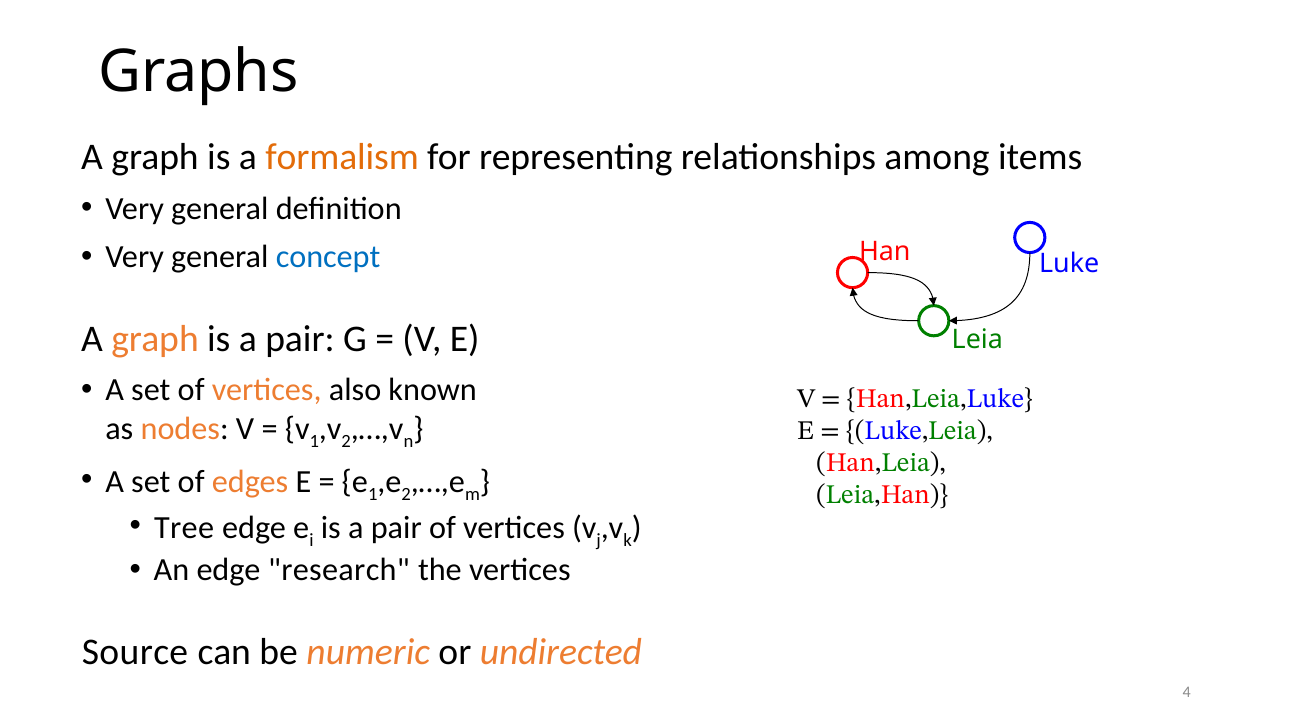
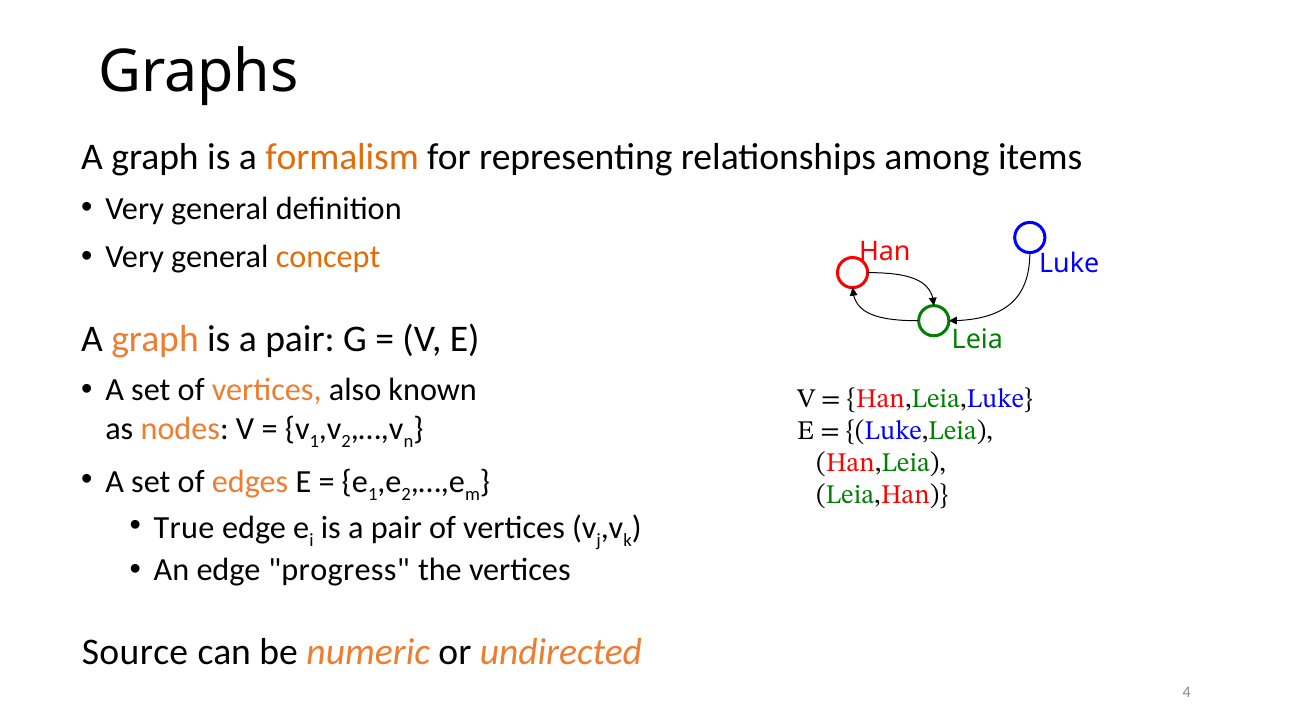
concept colour: blue -> orange
Tree: Tree -> True
research: research -> progress
